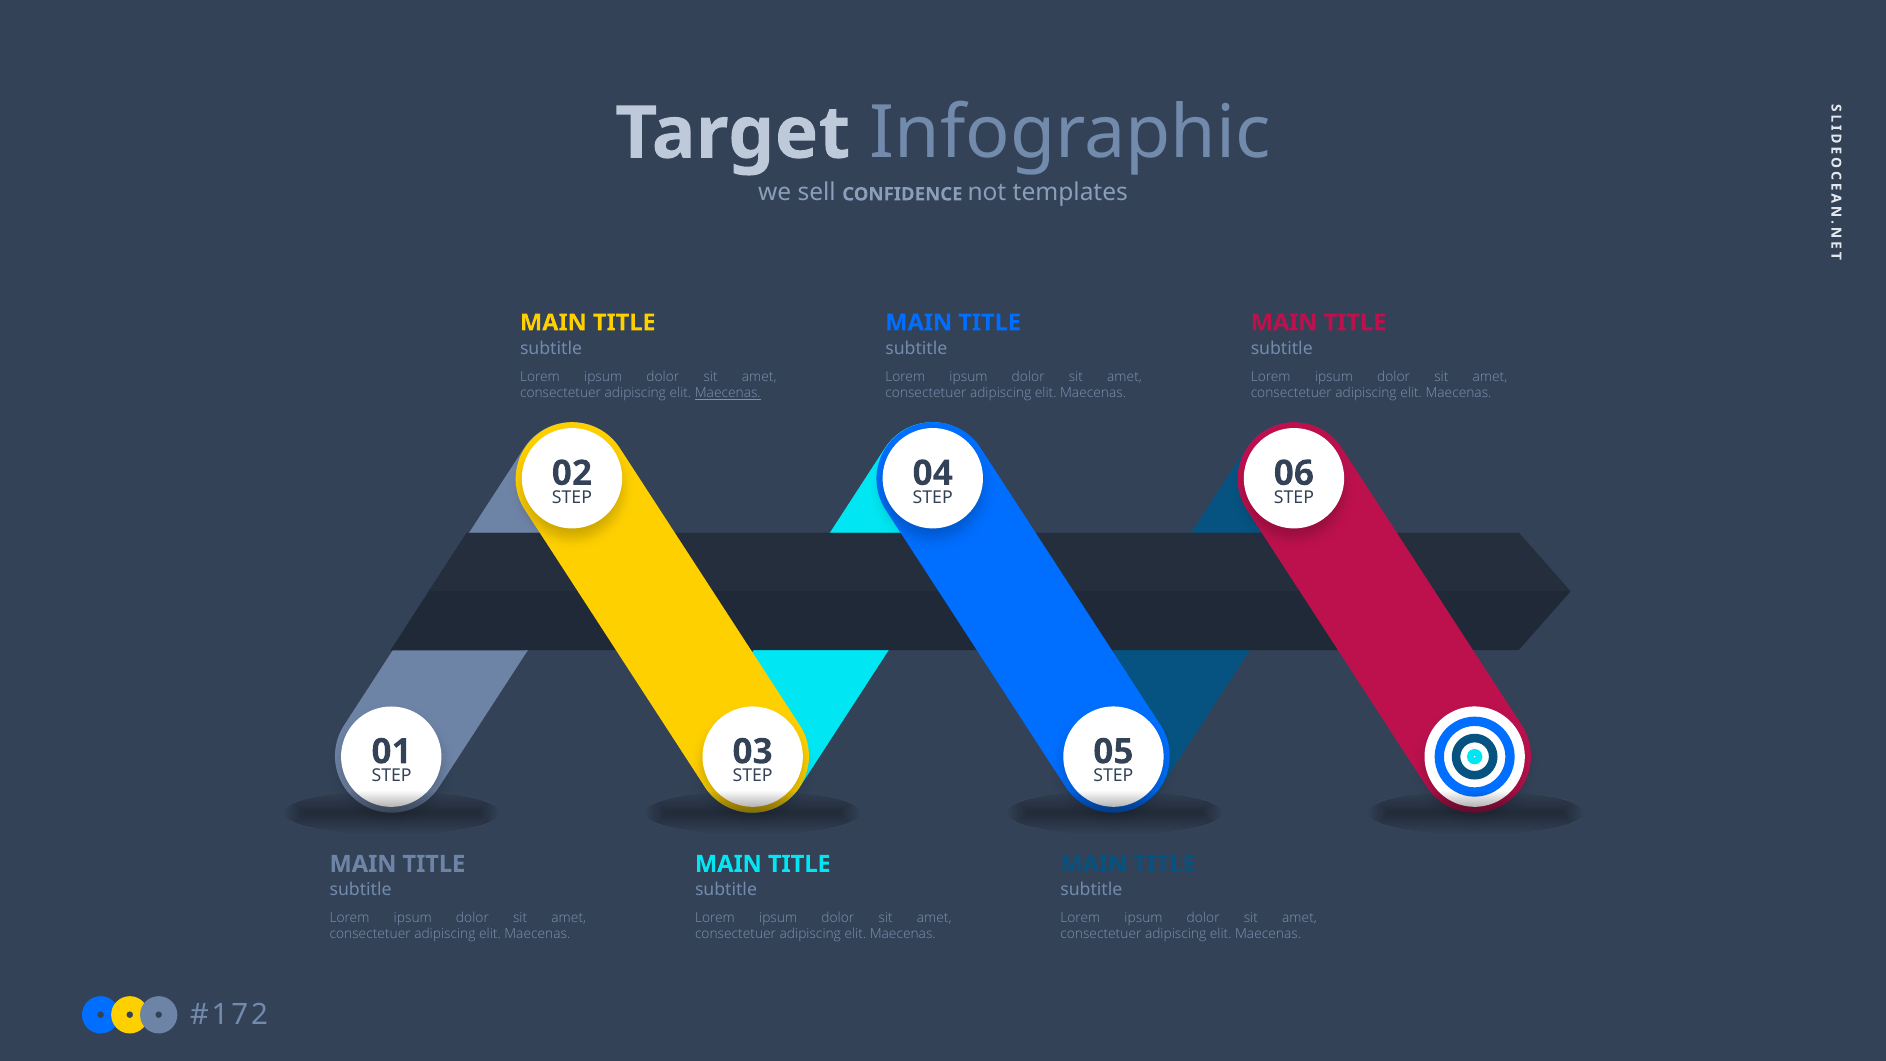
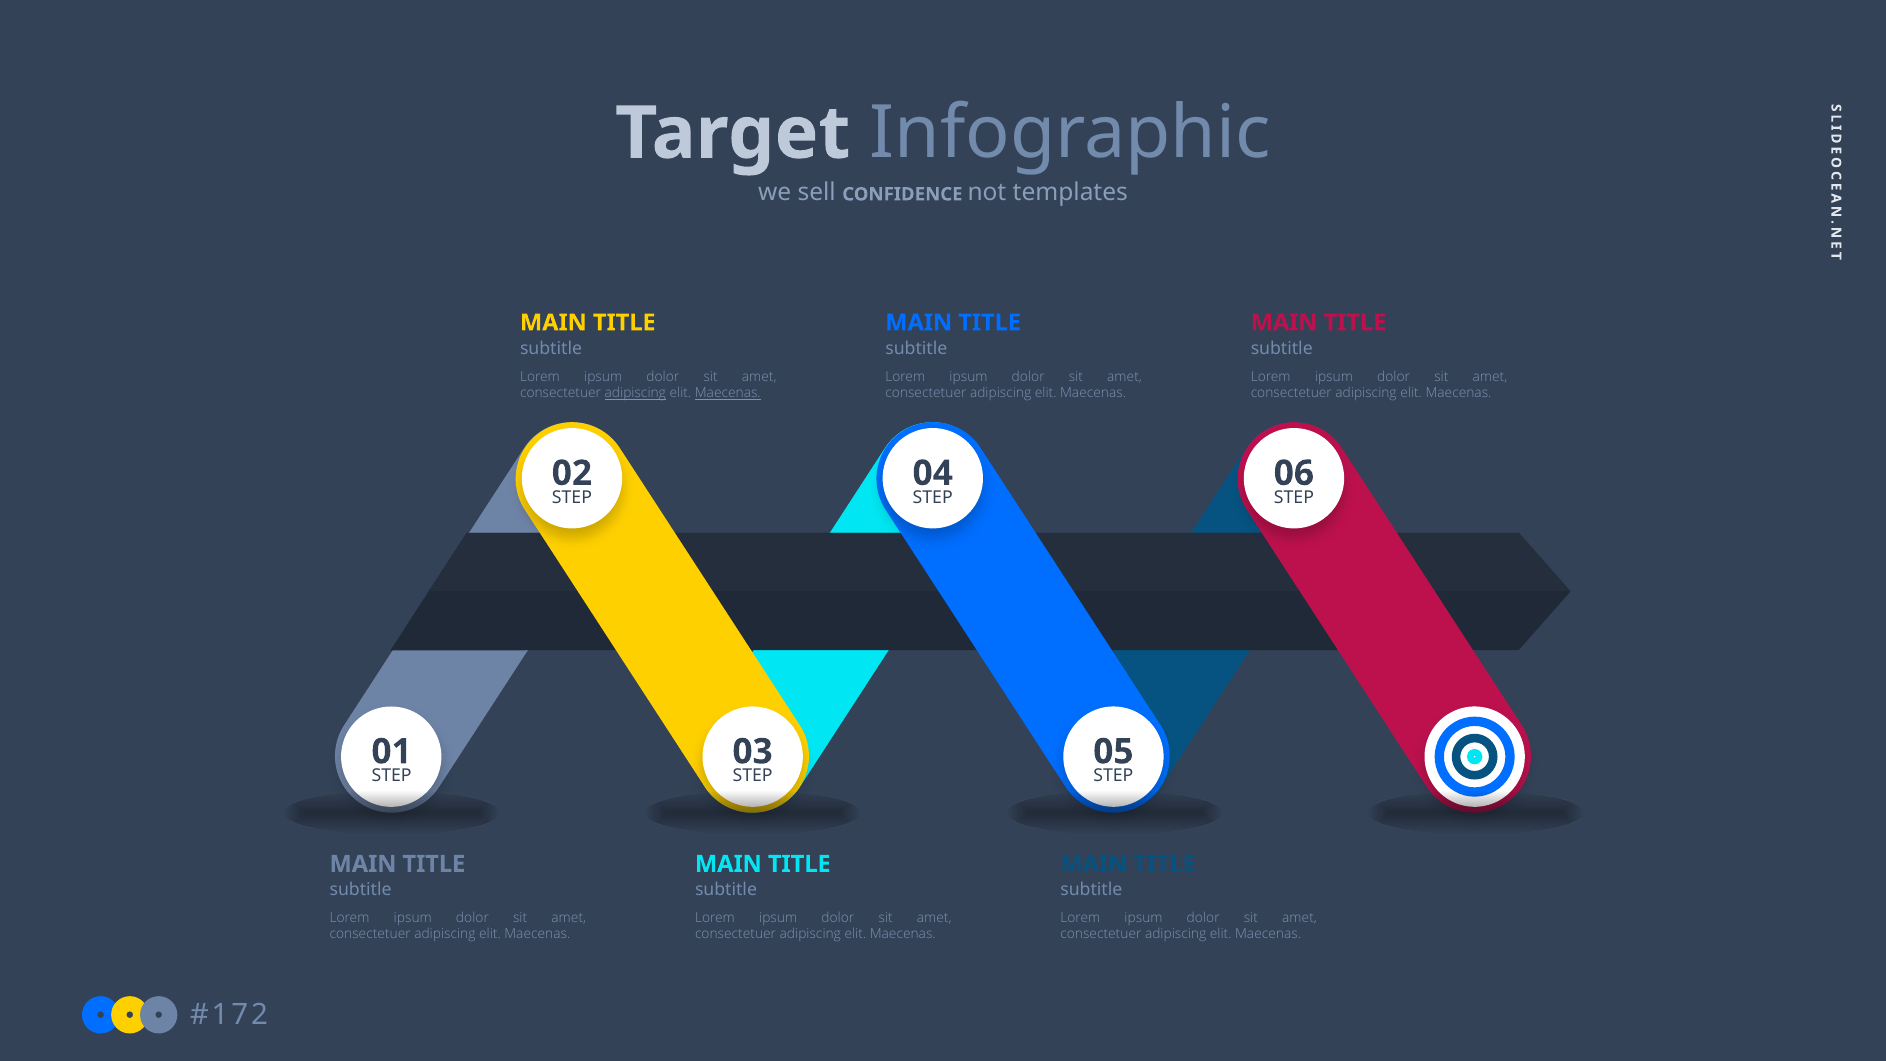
adipiscing at (635, 393) underline: none -> present
